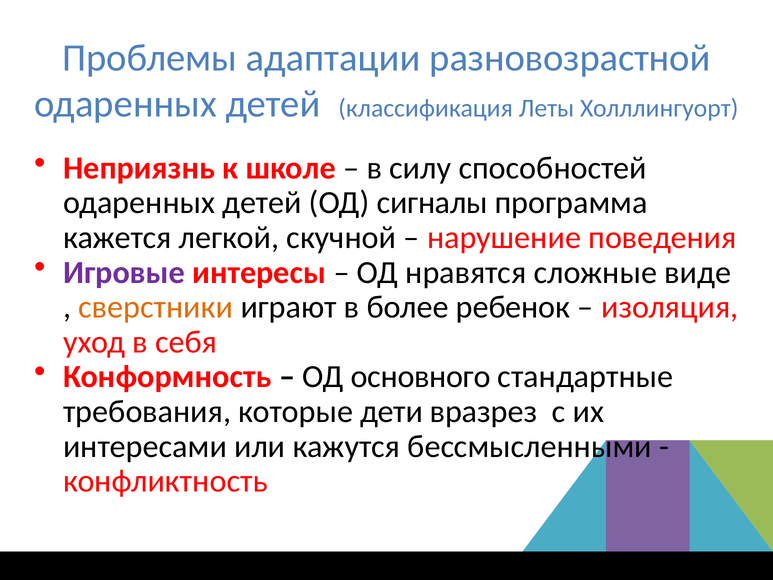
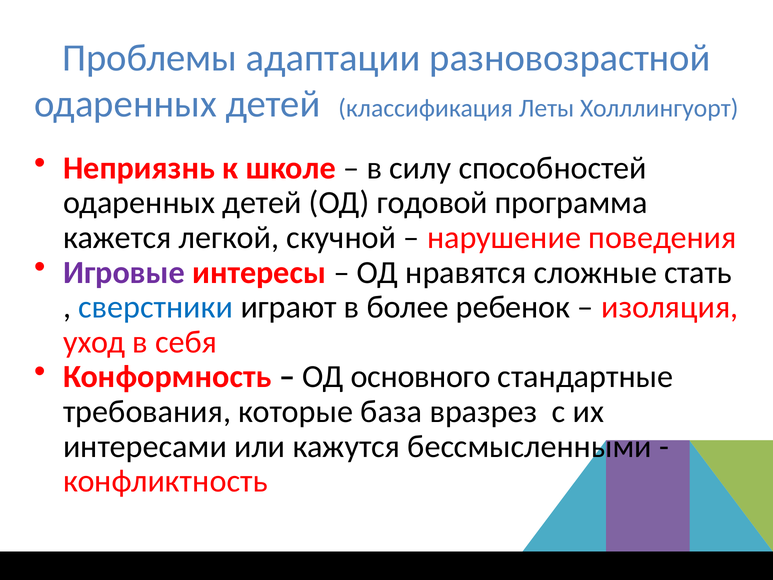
сигналы: сигналы -> годовой
виде: виде -> стать
сверстники colour: orange -> blue
дети: дети -> база
